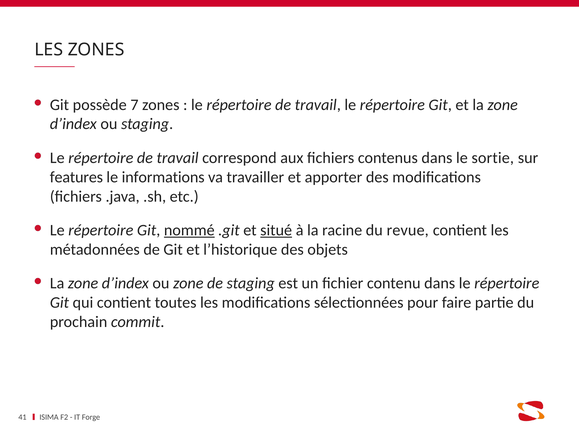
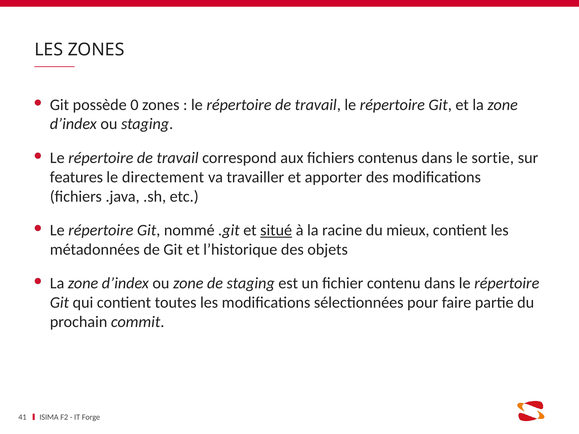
7: 7 -> 0
informations: informations -> directement
nommé underline: present -> none
revue: revue -> mieux
